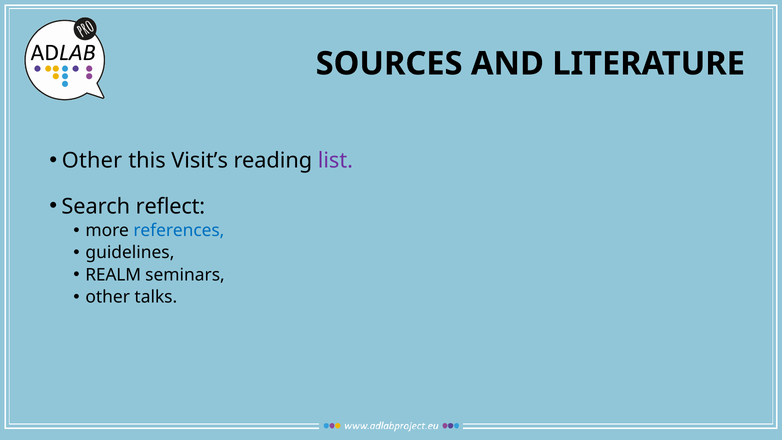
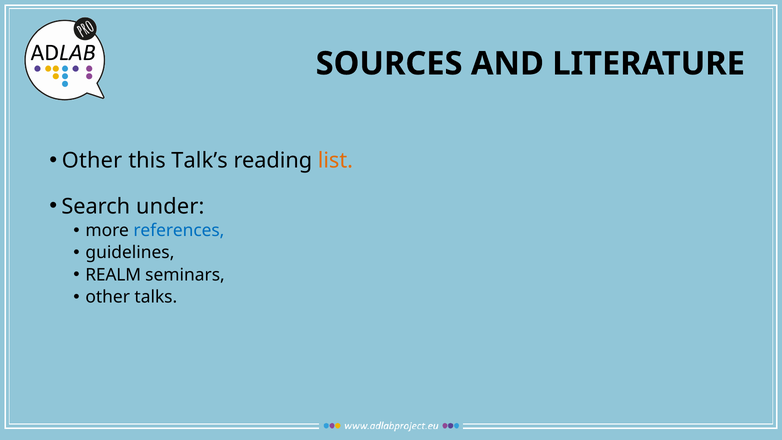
Visit’s: Visit’s -> Talk’s
list colour: purple -> orange
reflect: reflect -> under
